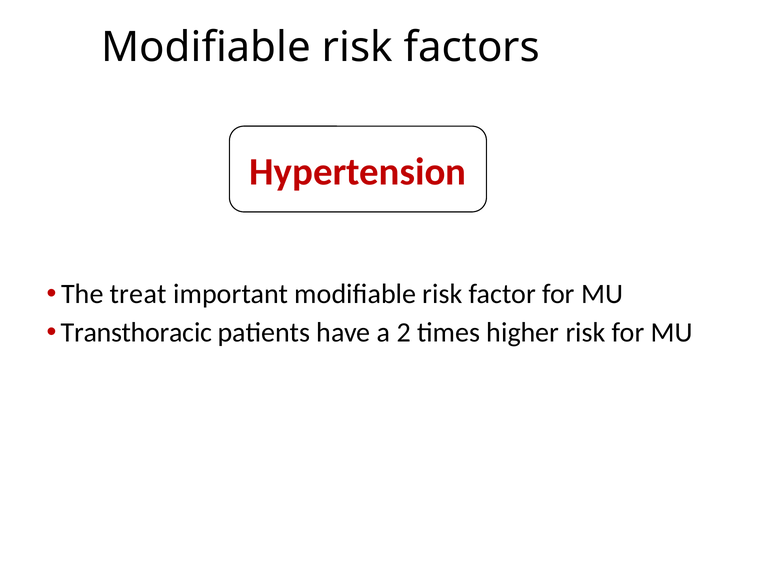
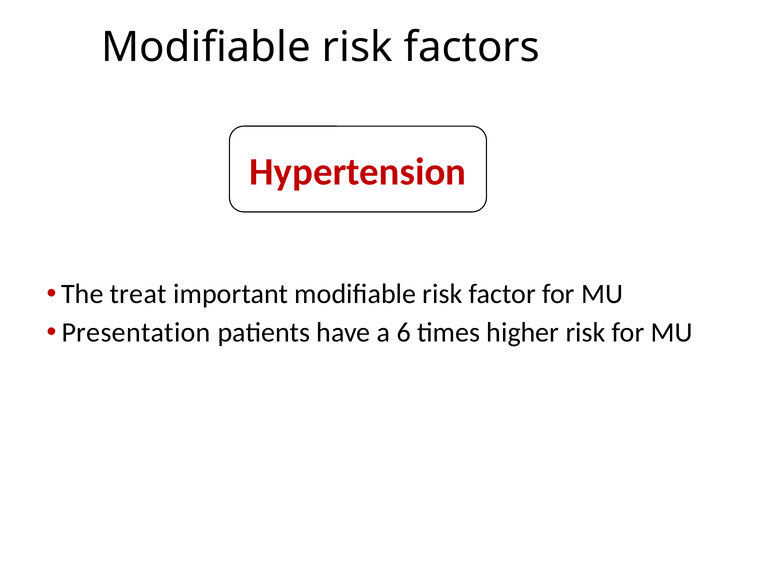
Transthoracic: Transthoracic -> Presentation
2: 2 -> 6
